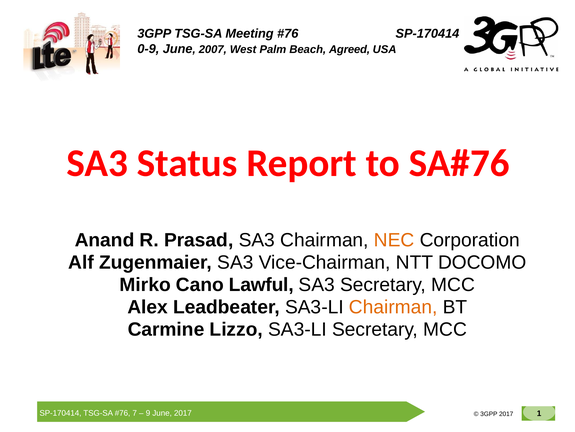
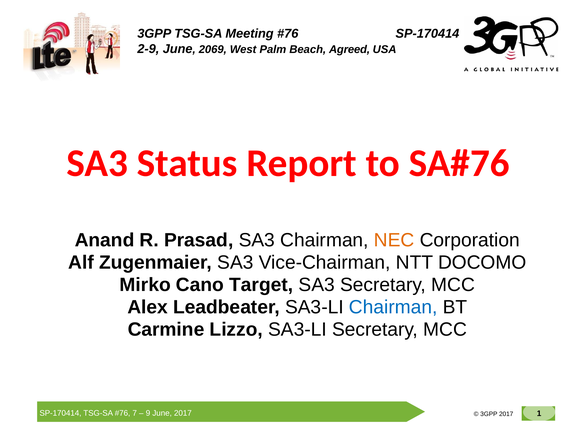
0-9: 0-9 -> 2-9
2007: 2007 -> 2069
Lawful: Lawful -> Target
Chairman at (393, 307) colour: orange -> blue
